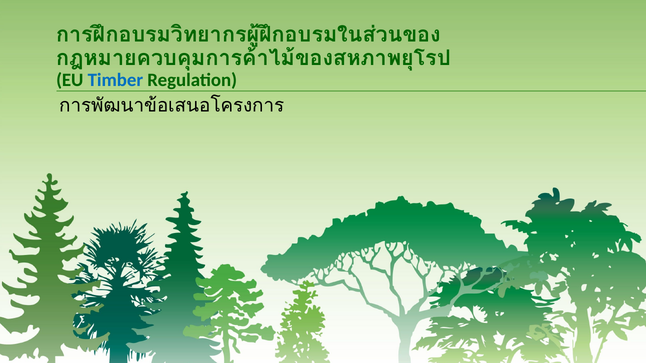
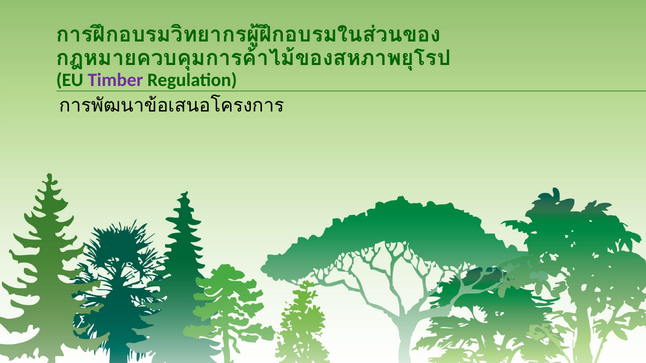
Timber colour: blue -> purple
